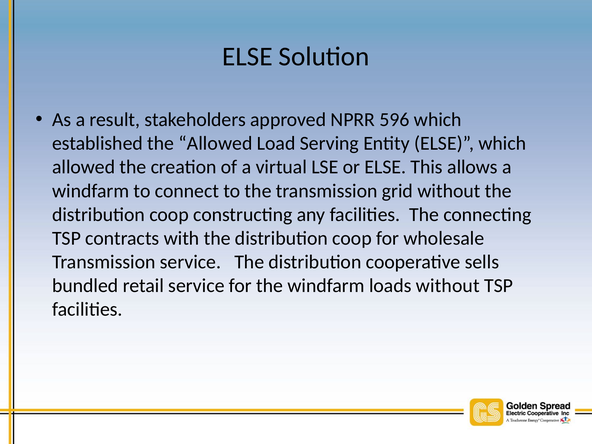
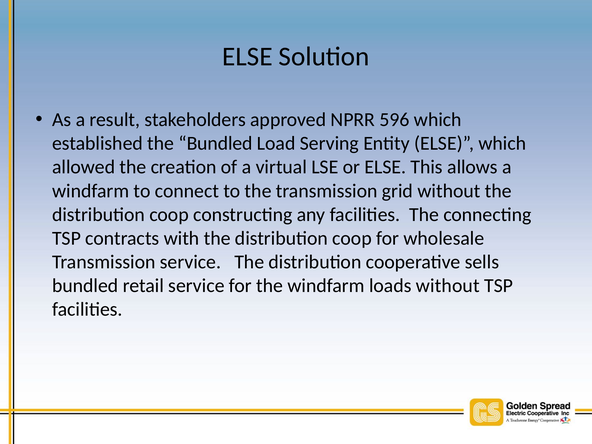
the Allowed: Allowed -> Bundled
